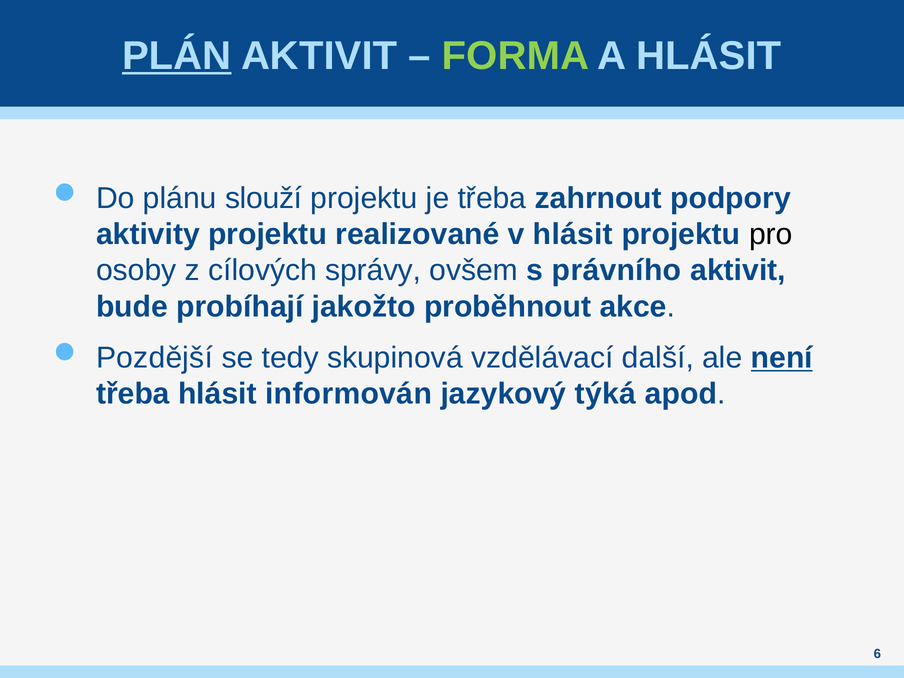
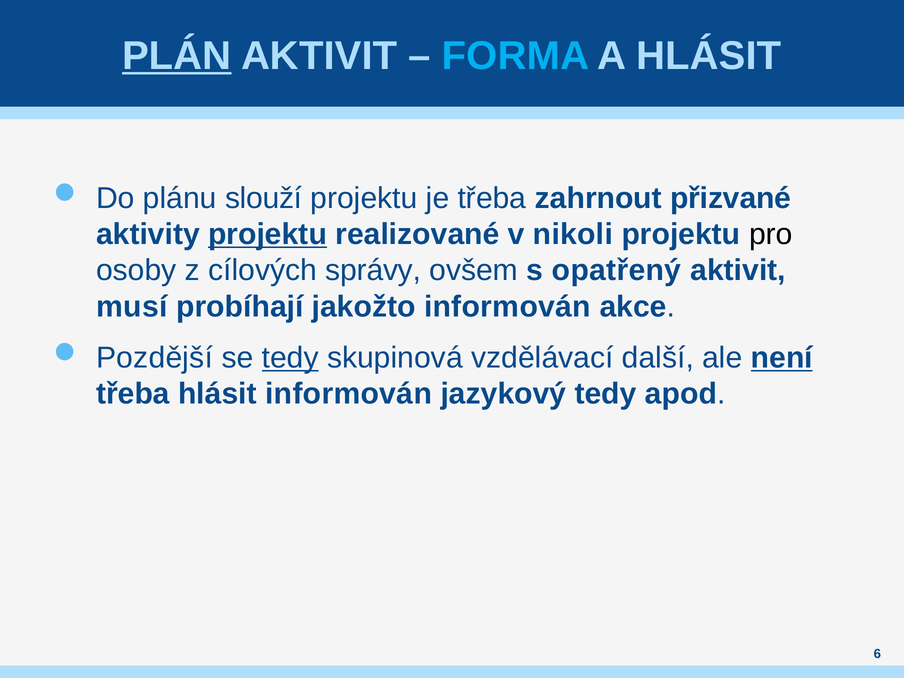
FORMA colour: light green -> light blue
podpory: podpory -> přizvané
projektu at (268, 234) underline: none -> present
v hlásit: hlásit -> nikoli
právního: právního -> opatřený
bude: bude -> musí
jakožto proběhnout: proběhnout -> informován
tedy at (290, 358) underline: none -> present
jazykový týká: týká -> tedy
